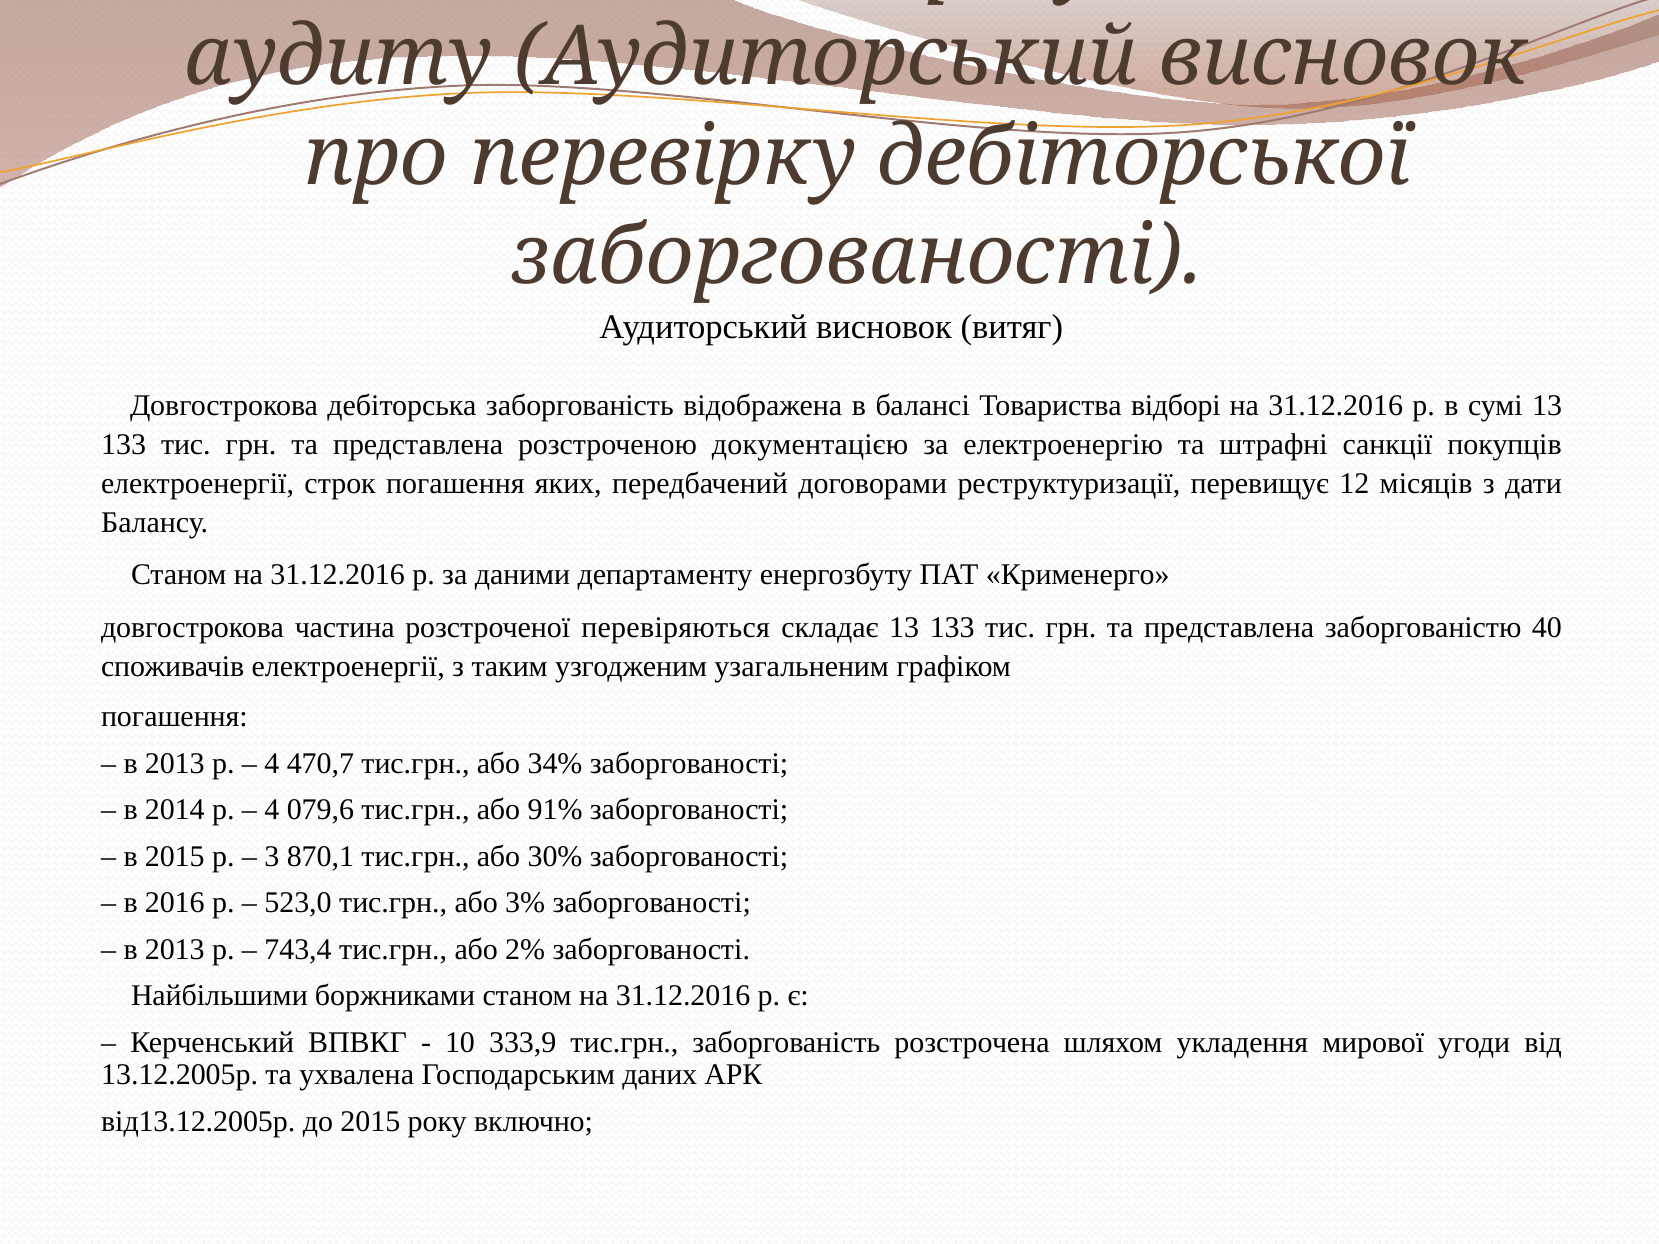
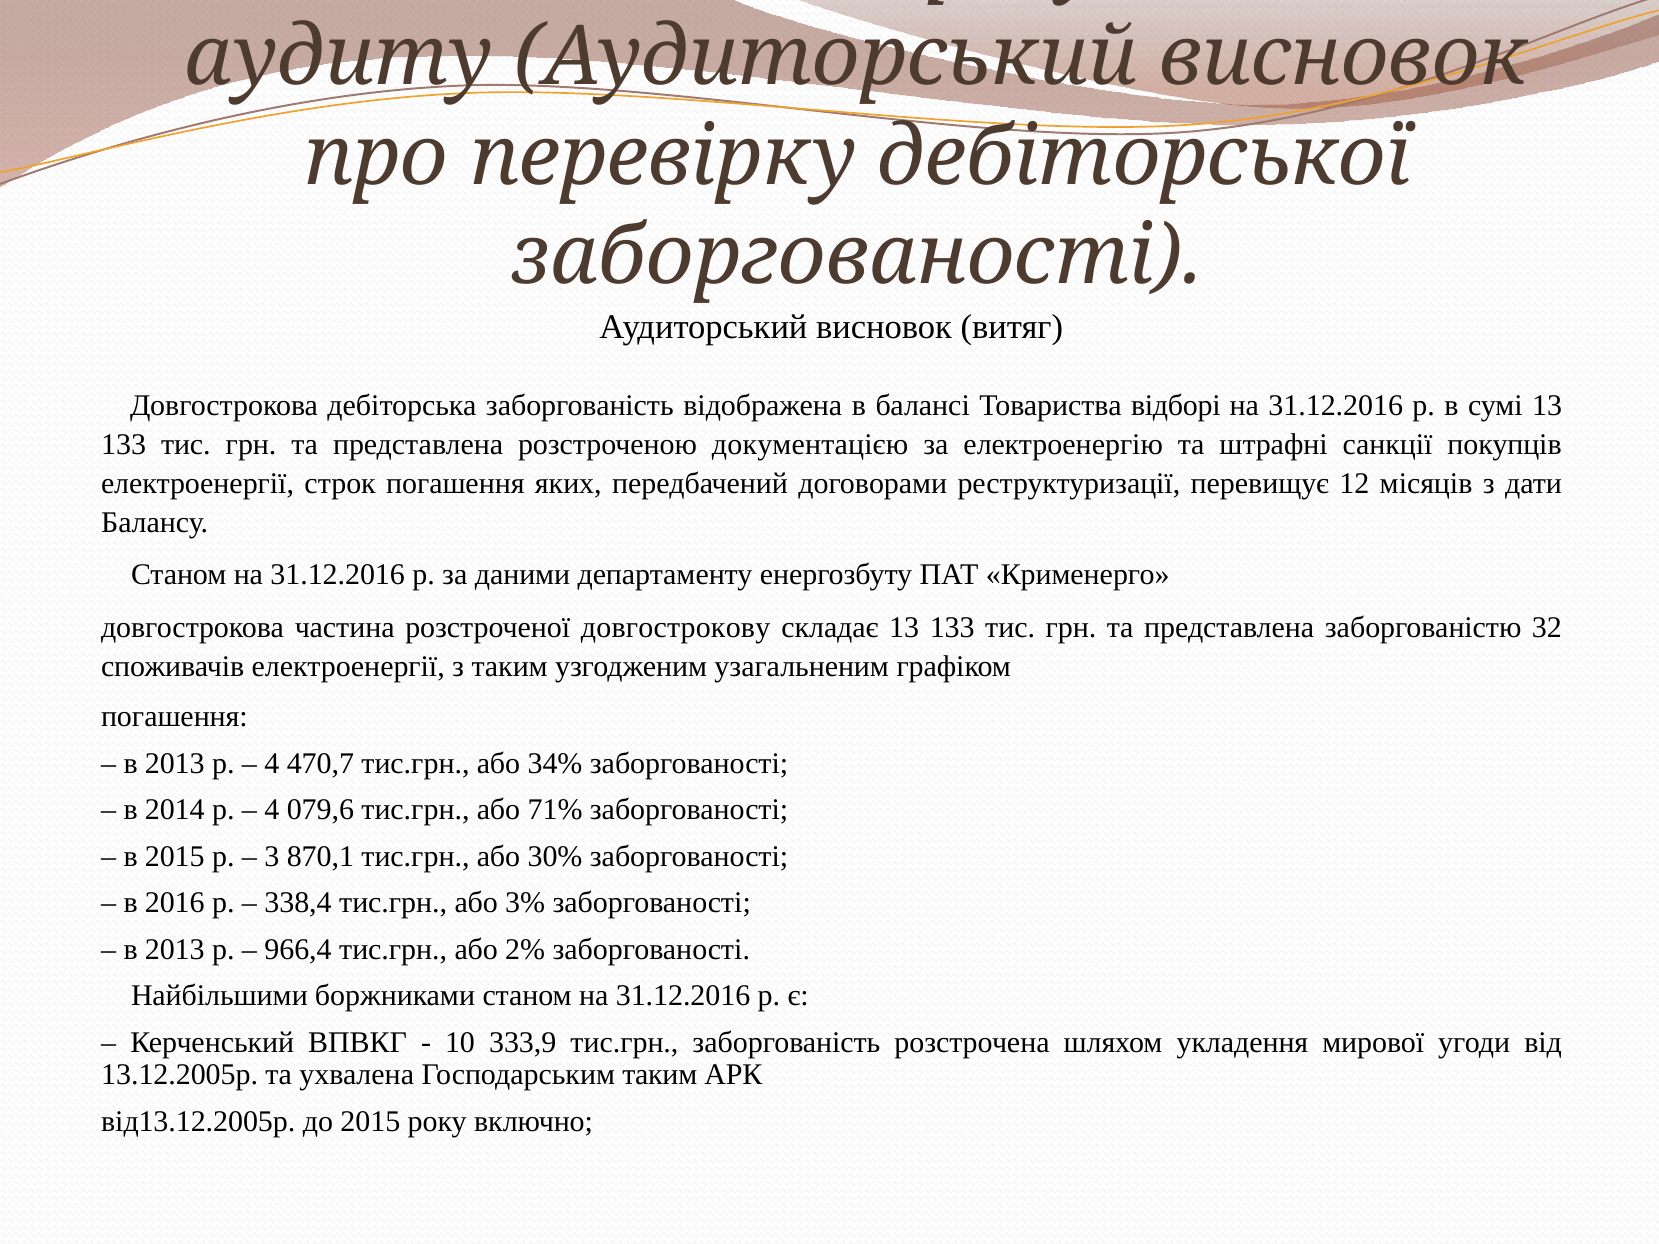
перевіряються: перевіряються -> довгострокову
40: 40 -> 32
91%: 91% -> 71%
523,0: 523,0 -> 338,4
743,4: 743,4 -> 966,4
Господарським даних: даних -> таким
